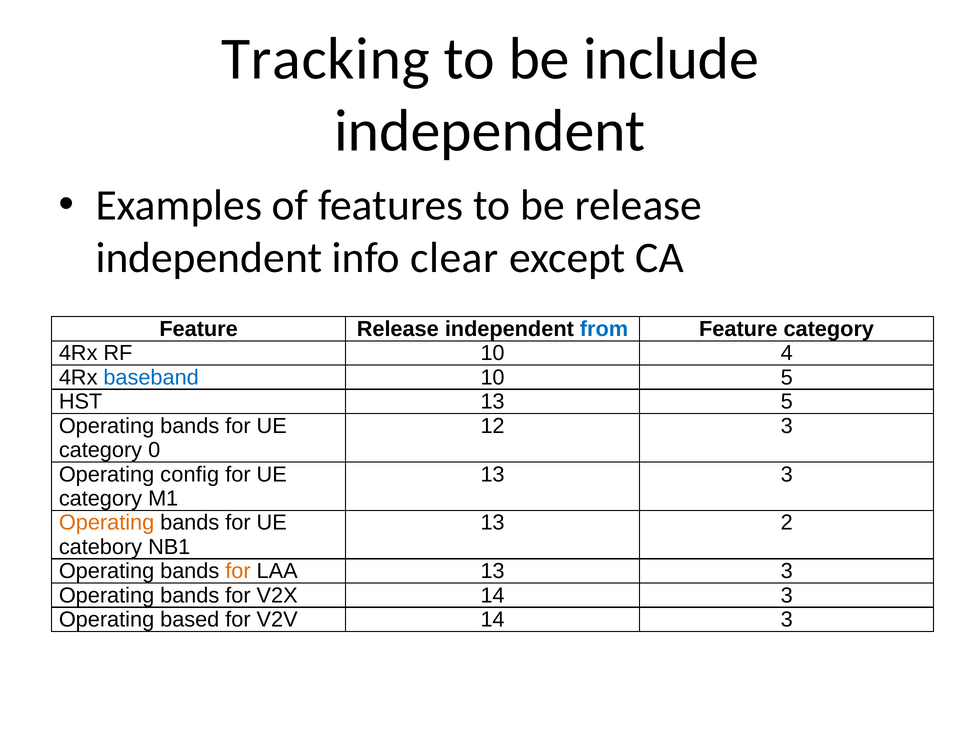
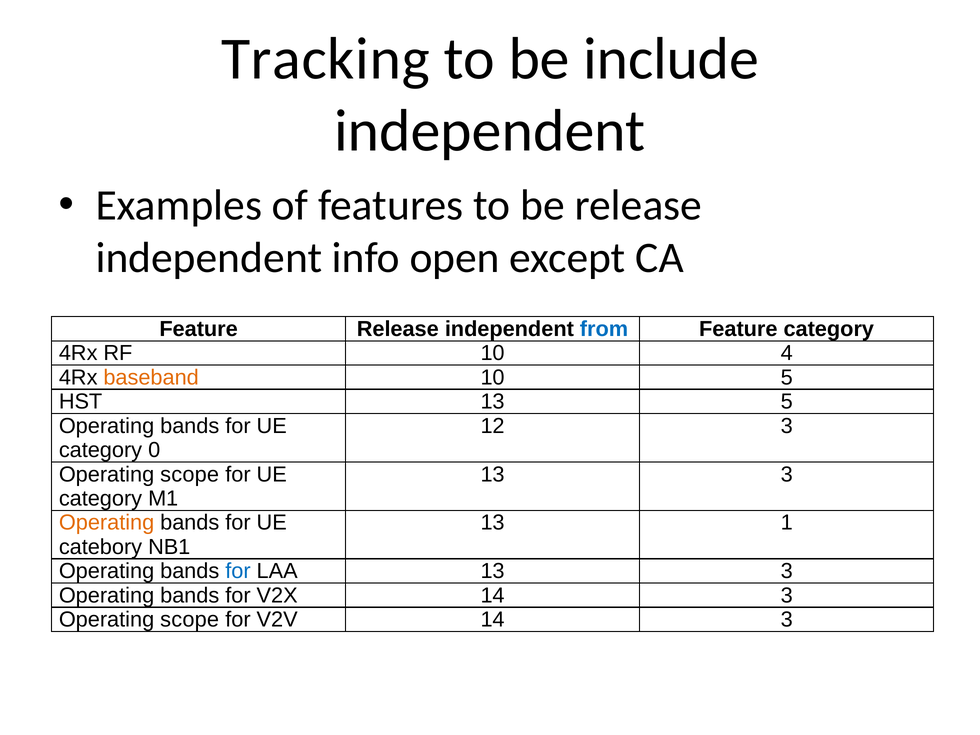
clear: clear -> open
baseband colour: blue -> orange
config at (190, 474): config -> scope
2: 2 -> 1
for at (238, 571) colour: orange -> blue
based at (190, 620): based -> scope
